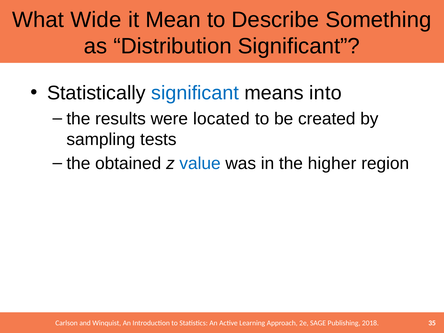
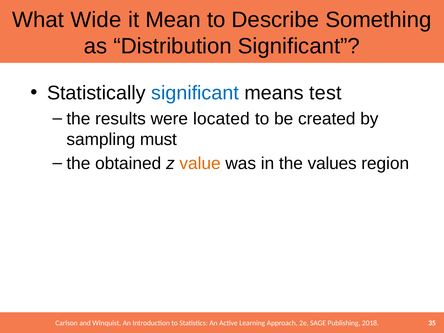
into: into -> test
tests: tests -> must
value colour: blue -> orange
higher: higher -> values
